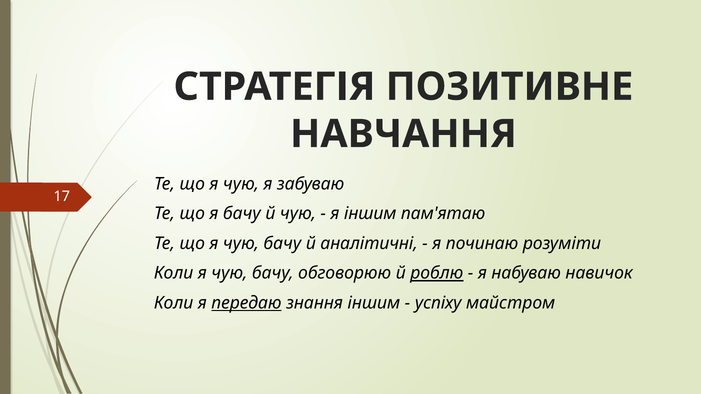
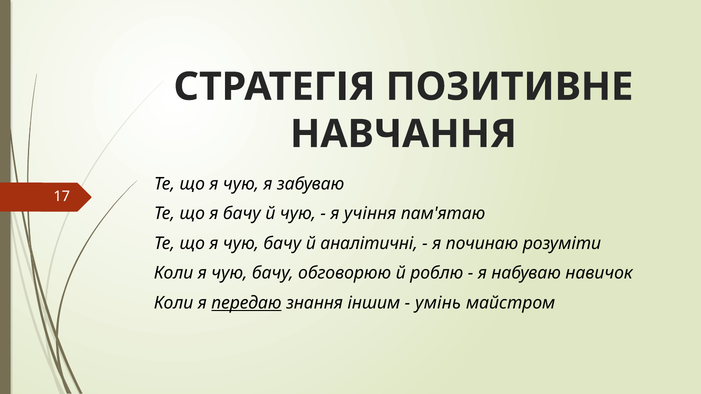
я іншим: іншим -> учіння
роблю underline: present -> none
успіху: успіху -> умінь
